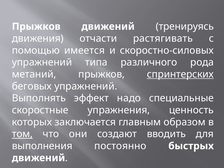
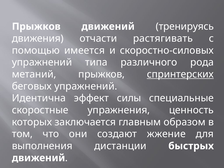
Выполнять: Выполнять -> Идентична
надо: надо -> силы
том underline: present -> none
вводить: вводить -> жжение
постоянно: постоянно -> дистанции
